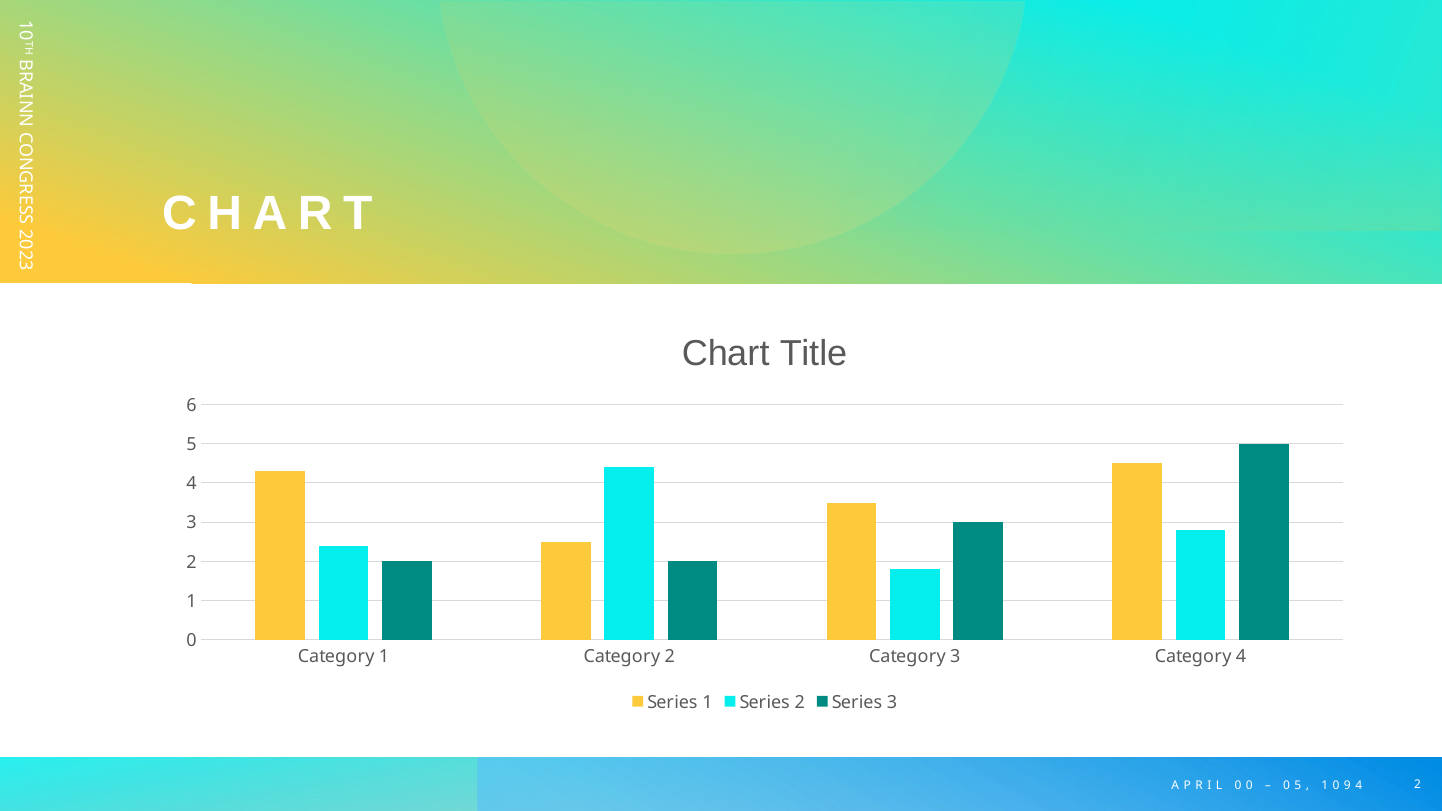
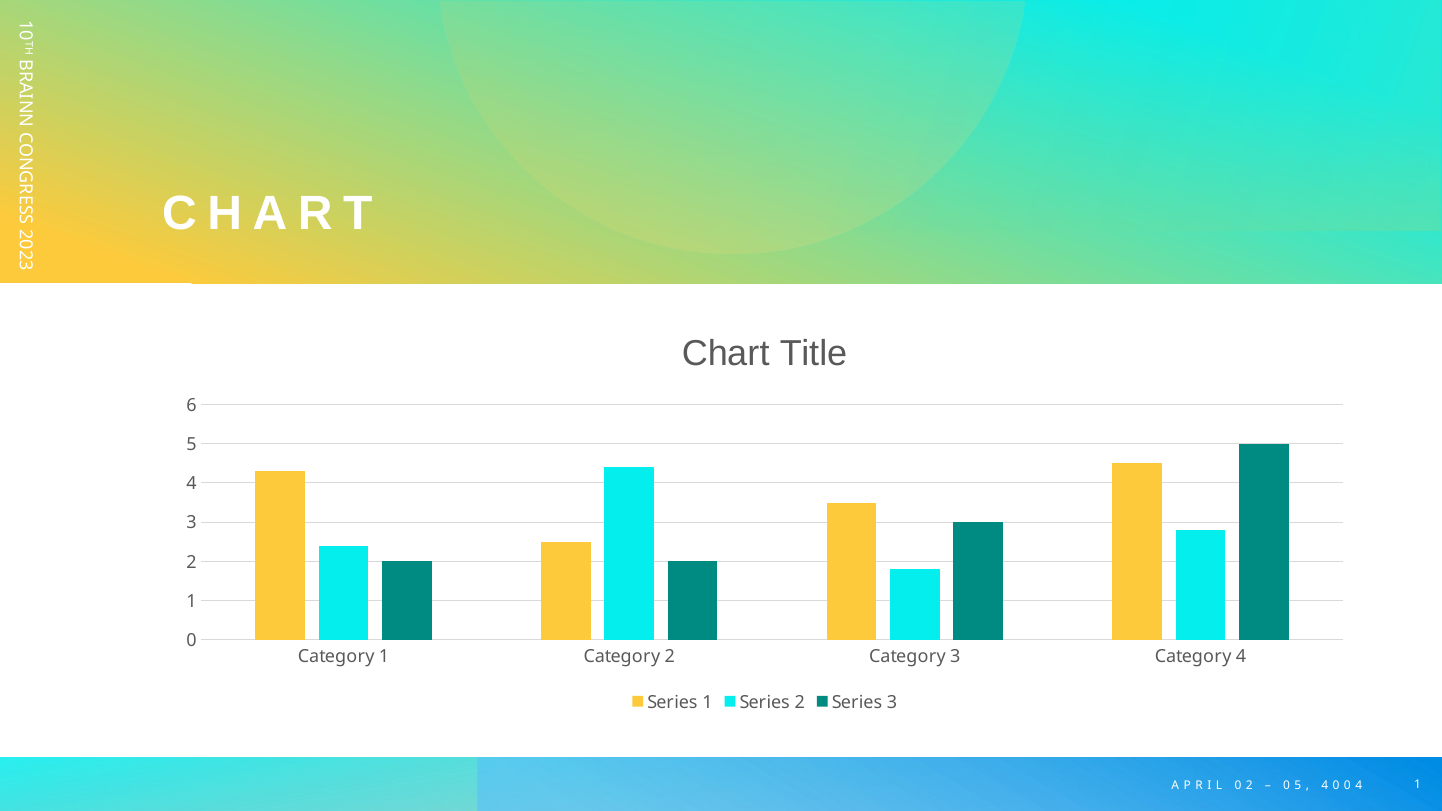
0 at (1249, 785): 0 -> 2
1 at (1325, 785): 1 -> 4
9 at (1347, 785): 9 -> 0
4 2: 2 -> 1
